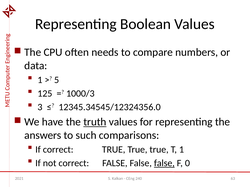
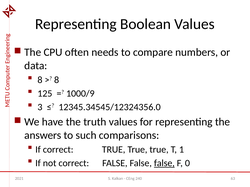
1 at (40, 80): 1 -> 8
5 at (57, 80): 5 -> 8
1000/3: 1000/3 -> 1000/9
truth underline: present -> none
